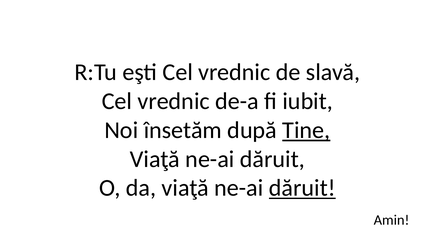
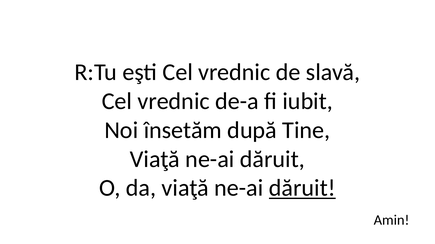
Tine underline: present -> none
